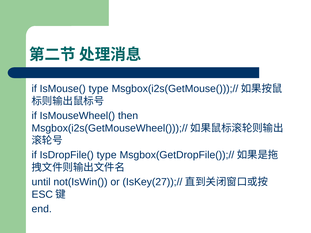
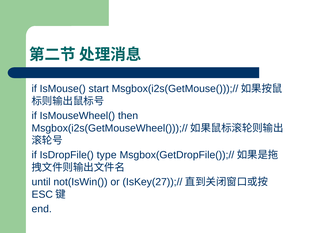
IsMouse( type: type -> start
